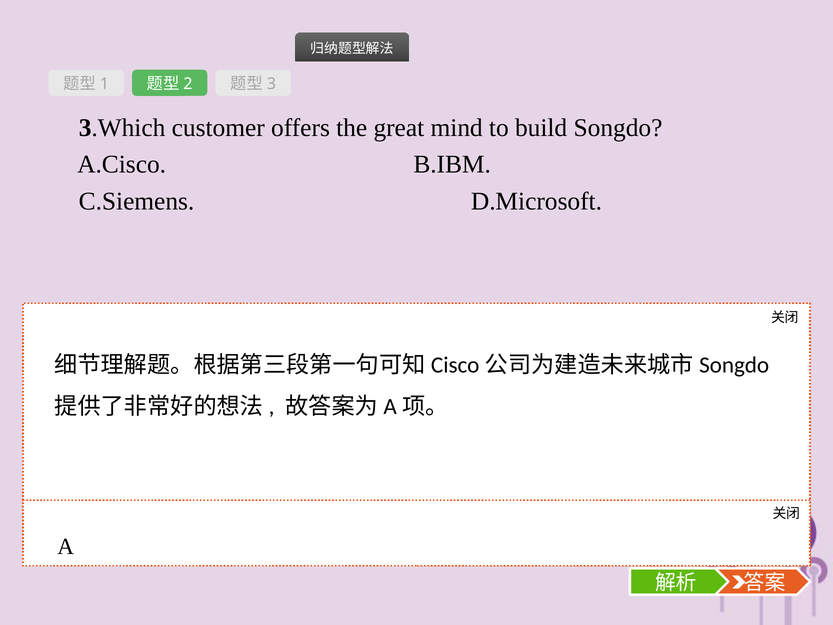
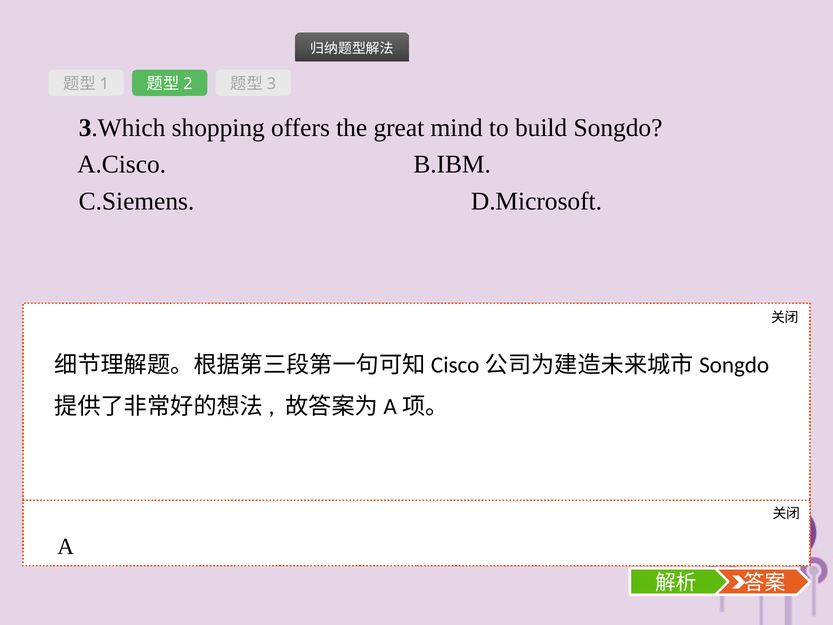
customer: customer -> shopping
